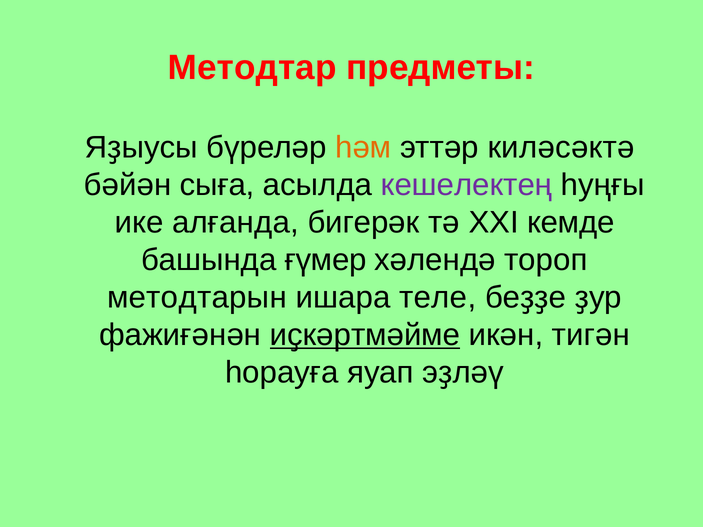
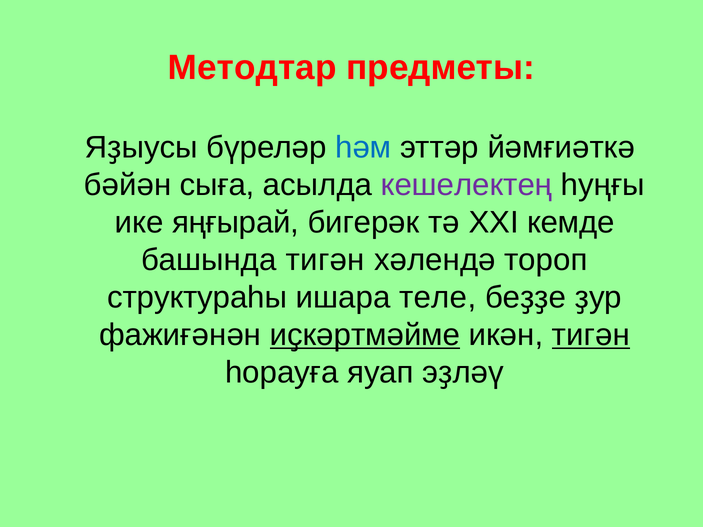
һәм colour: orange -> blue
киләсәктә: киләсәктә -> йәмғиәткә
алғанда: алғанда -> яңғырай
башында ғүмер: ғүмер -> тигән
методтарын: методтарын -> структураһы
тигән at (591, 335) underline: none -> present
